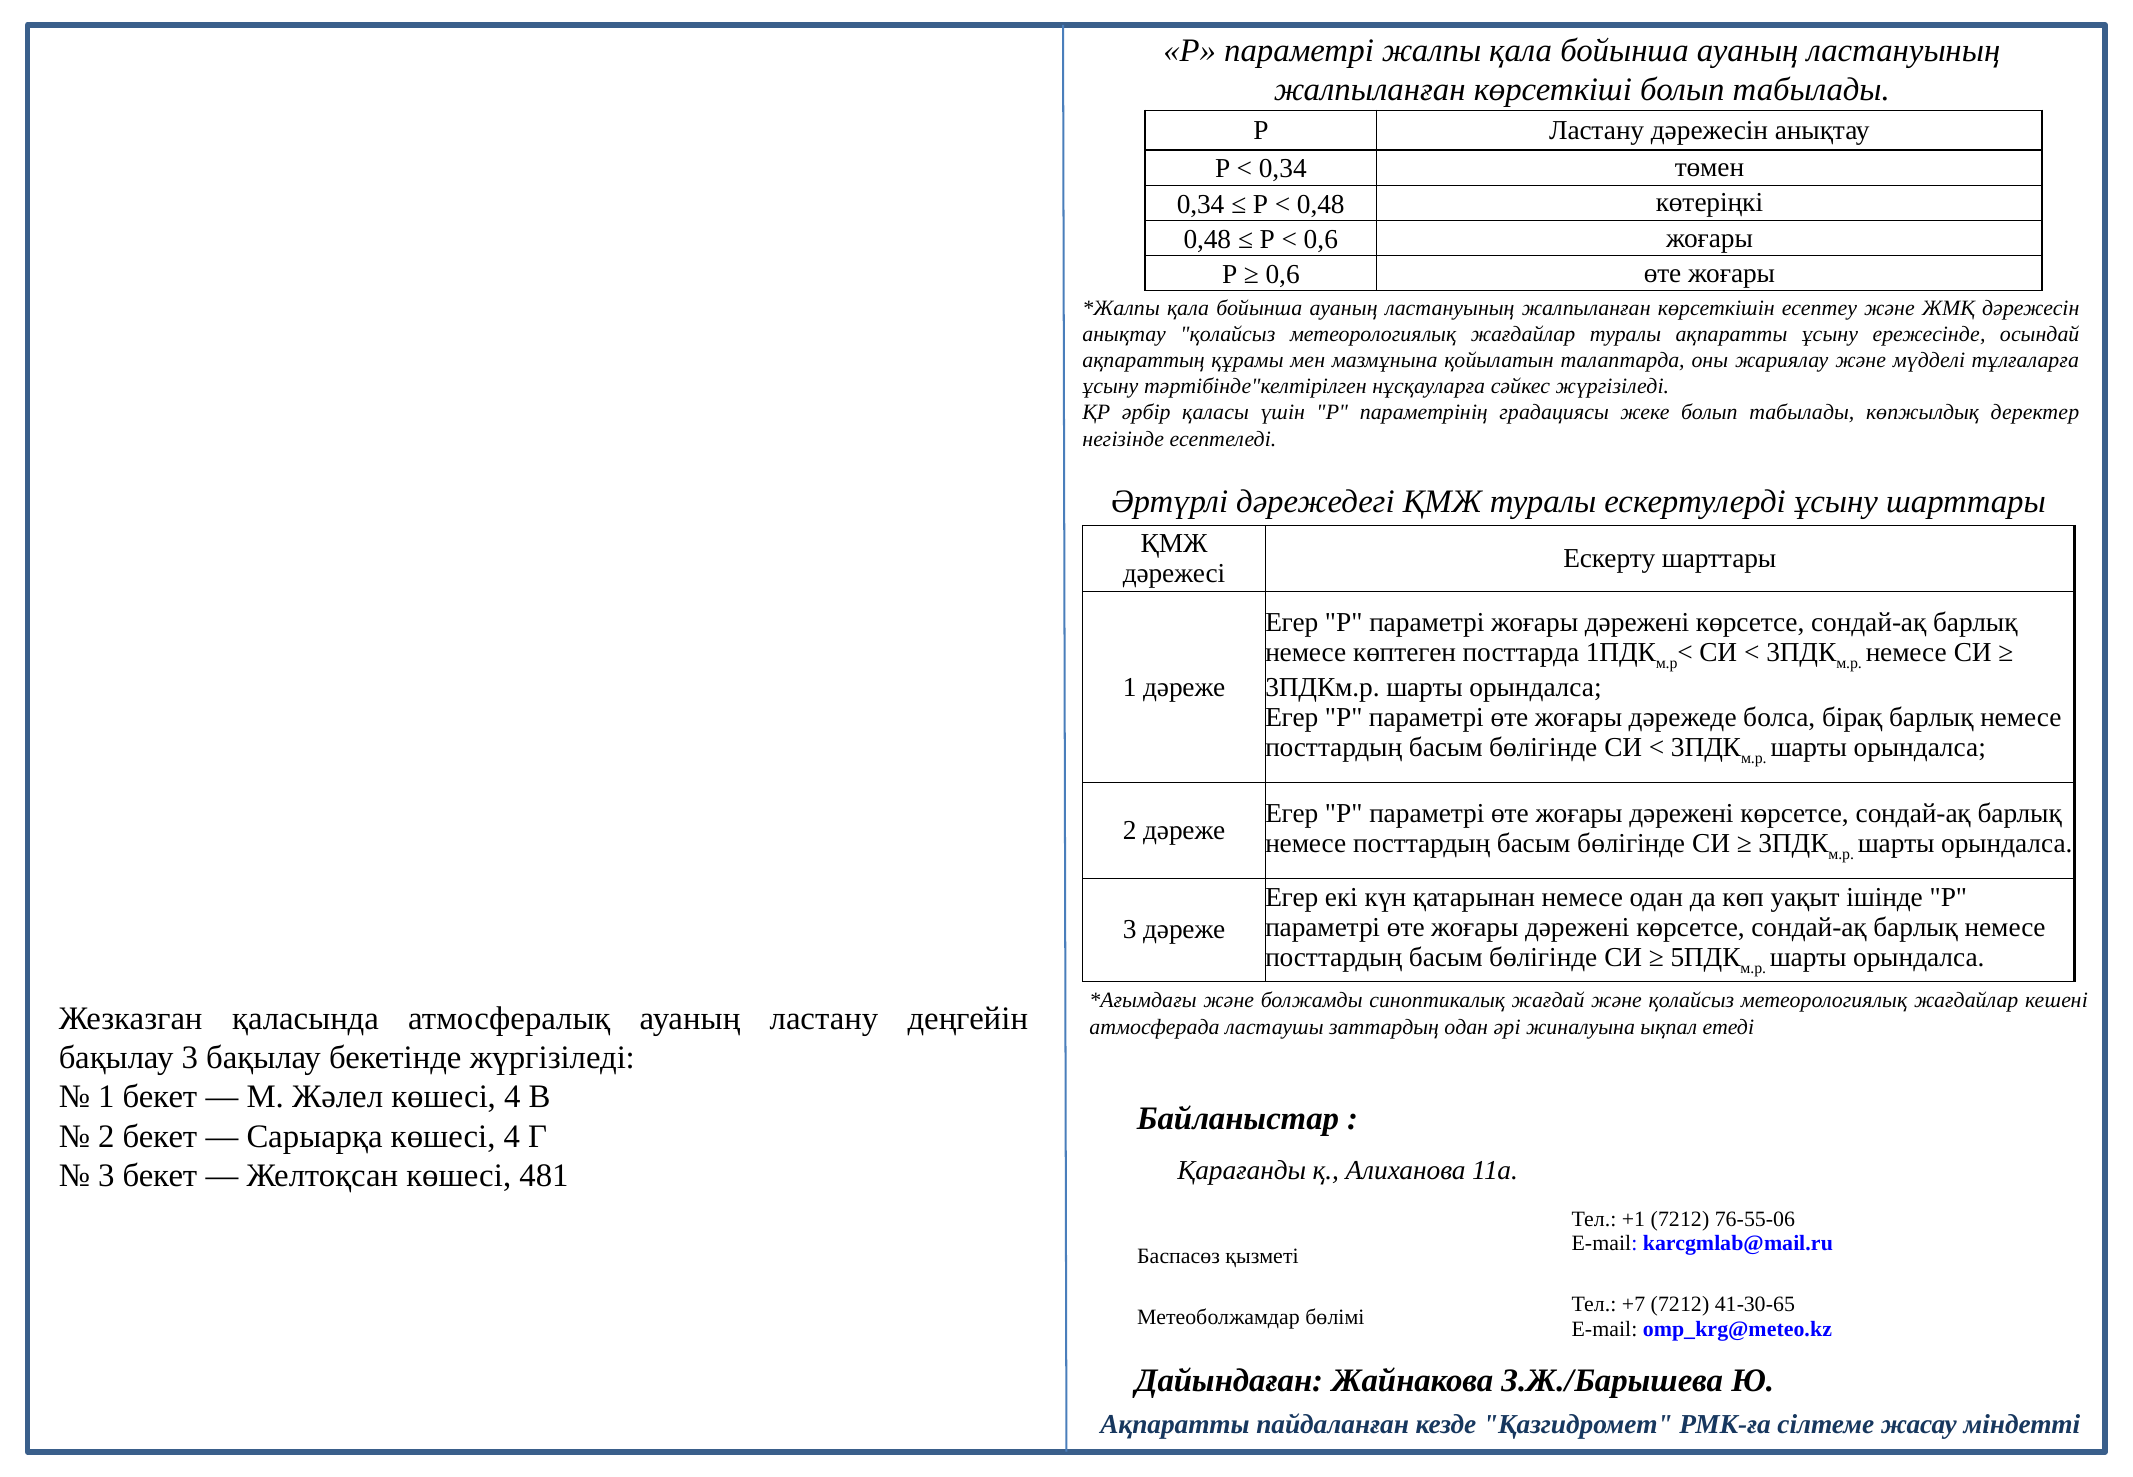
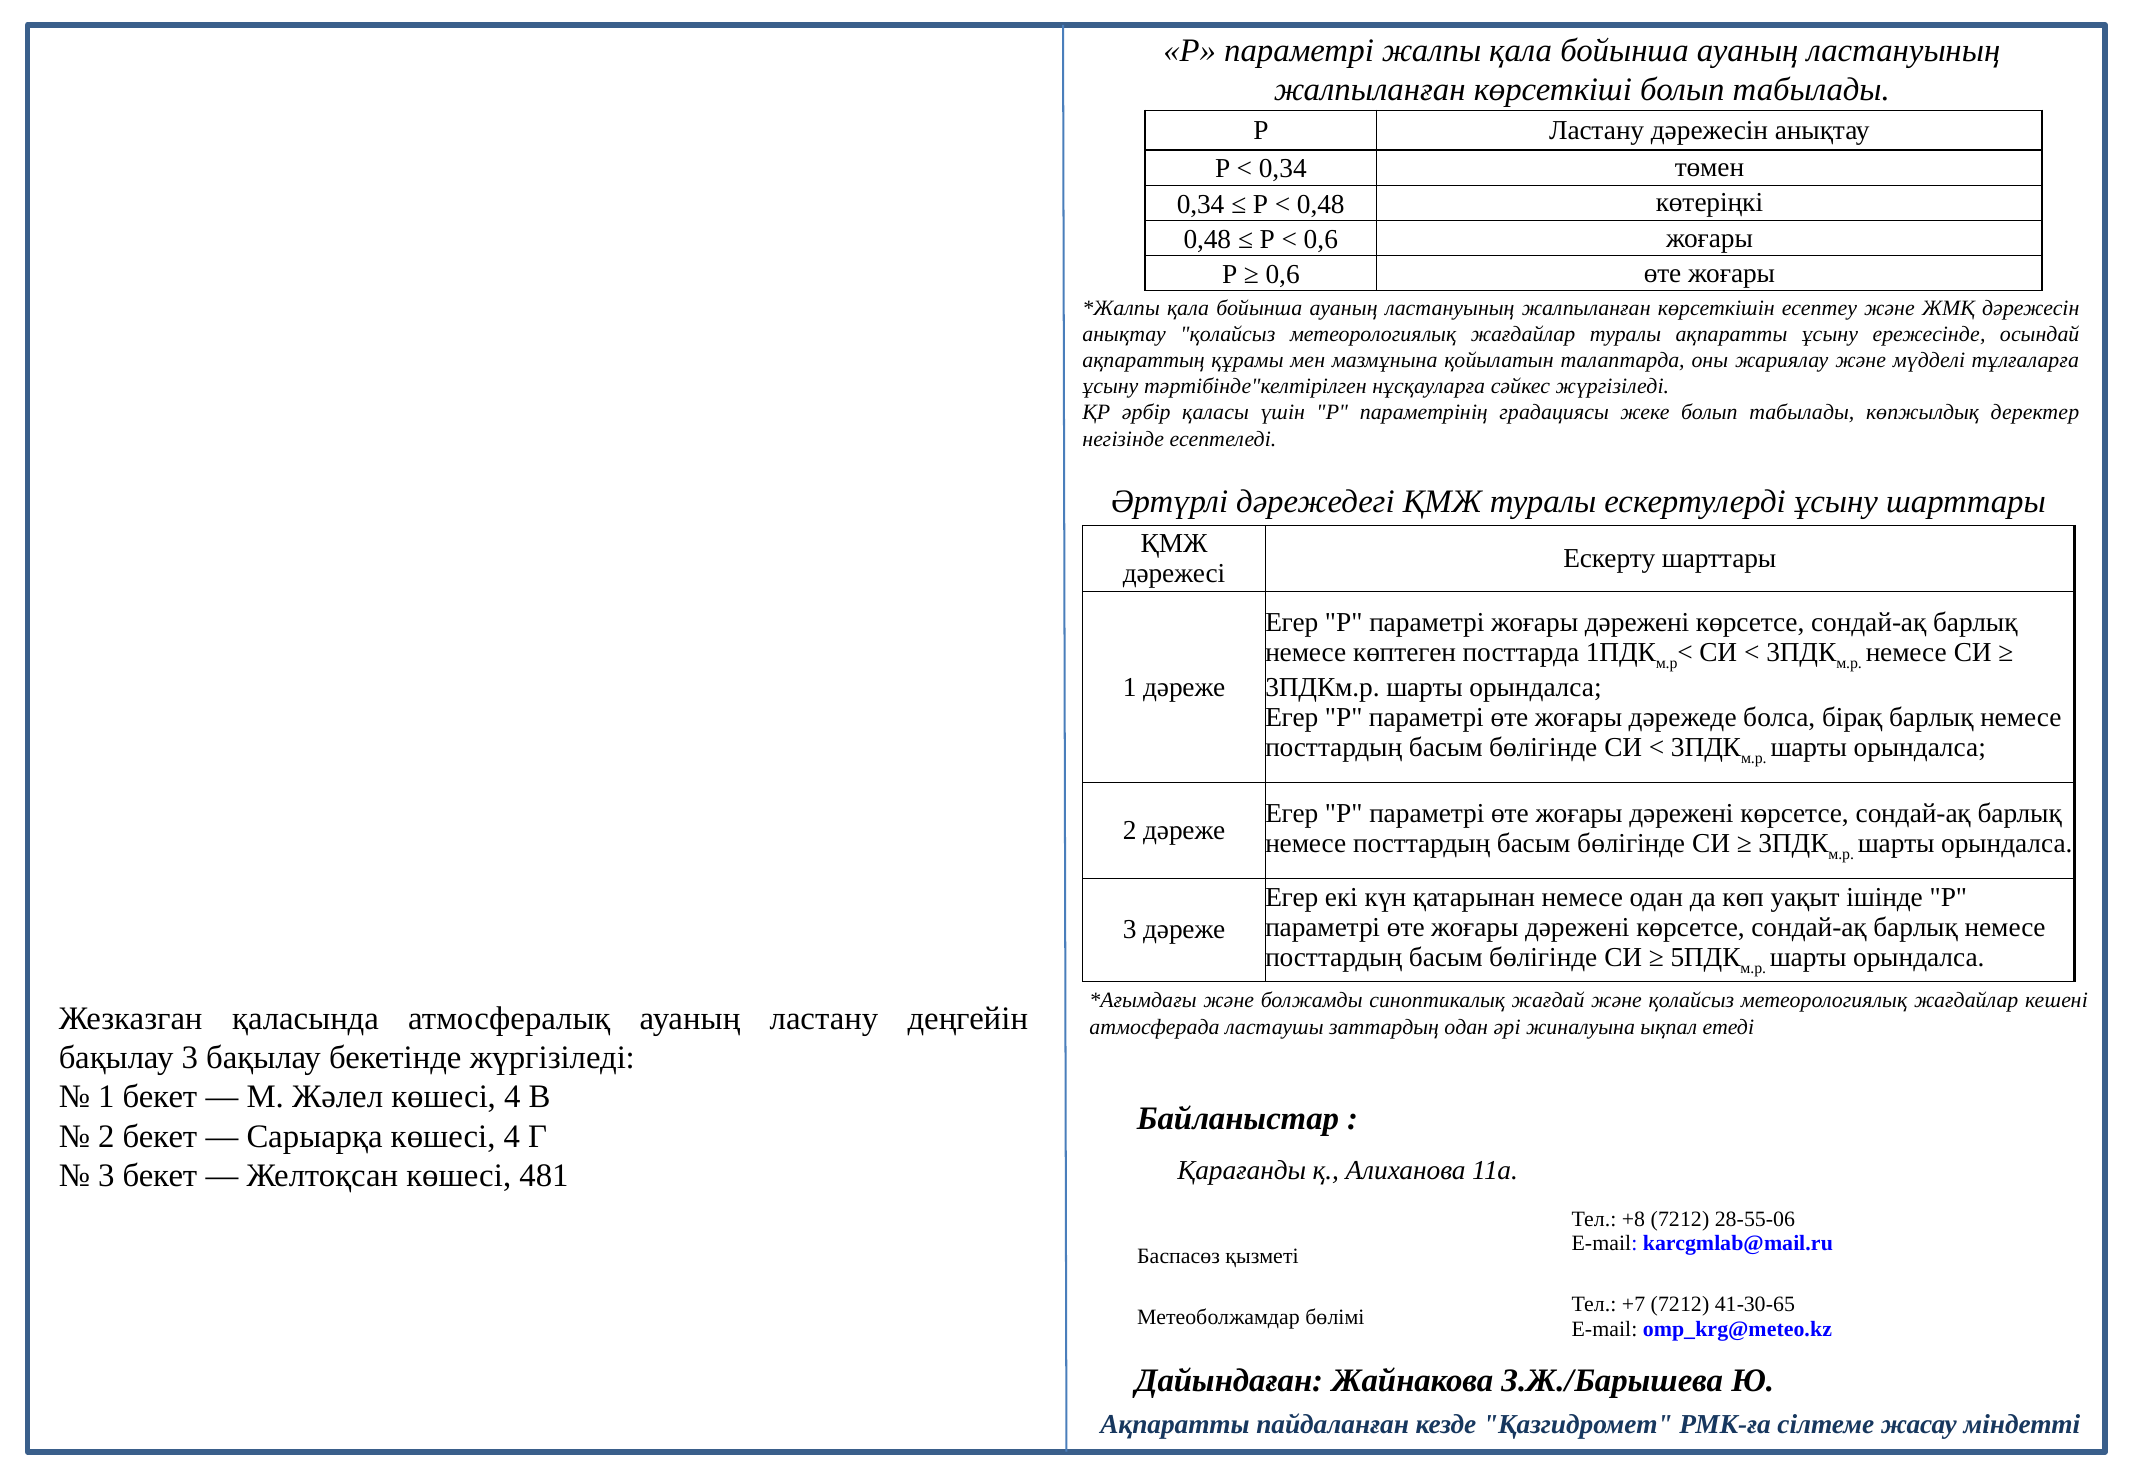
+1: +1 -> +8
76-55-06: 76-55-06 -> 28-55-06
